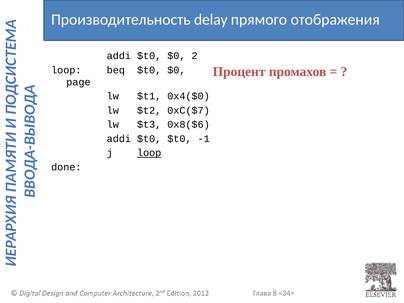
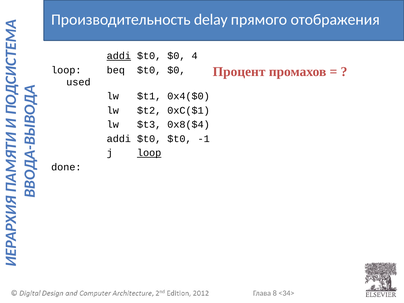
addi at (119, 56) underline: none -> present
2: 2 -> 4
page: page -> used
0xC($7: 0xC($7 -> 0xC($1
0x8($6: 0x8($6 -> 0x8($4
